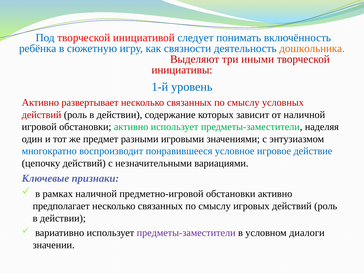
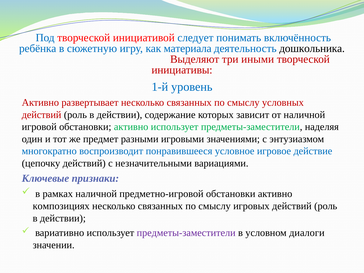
связности: связности -> материала
дошкольника colour: orange -> black
предполагает: предполагает -> композициях
